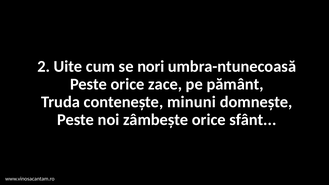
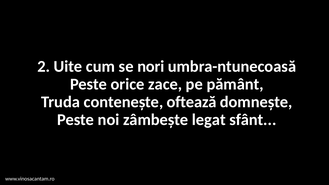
minuni: minuni -> oftează
zâmbește orice: orice -> legat
